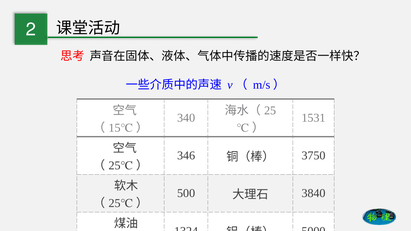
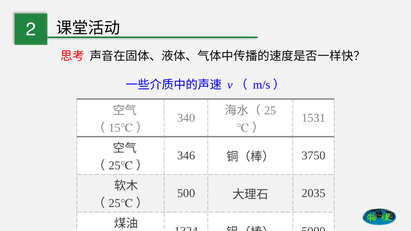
3840: 3840 -> 2035
